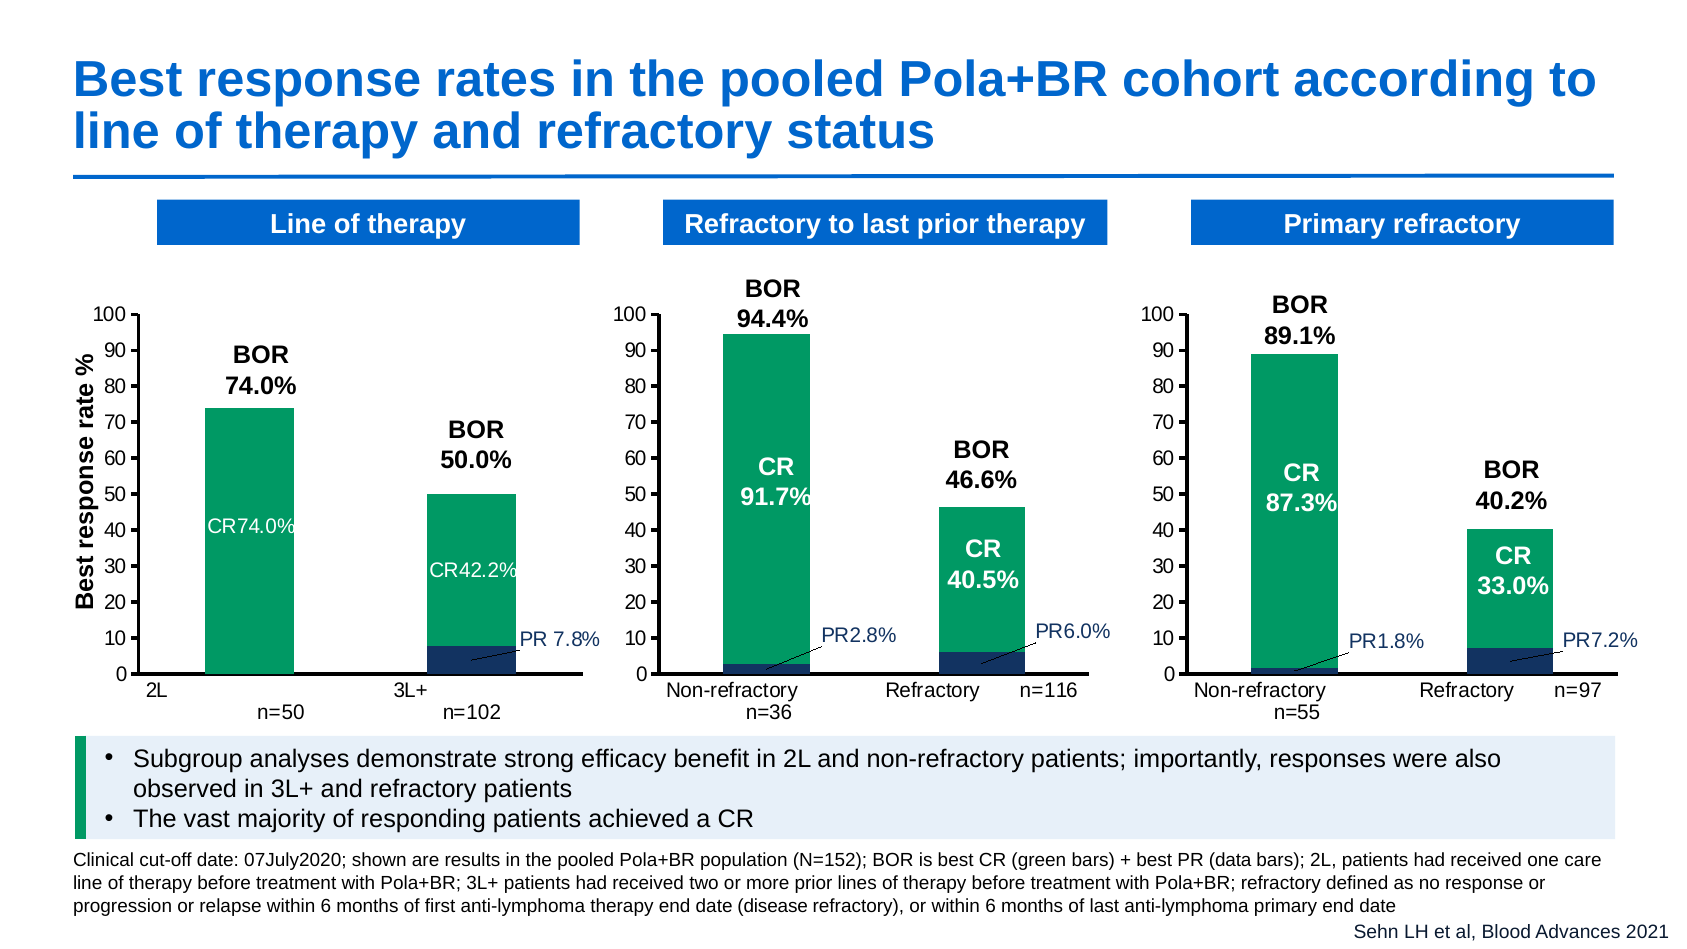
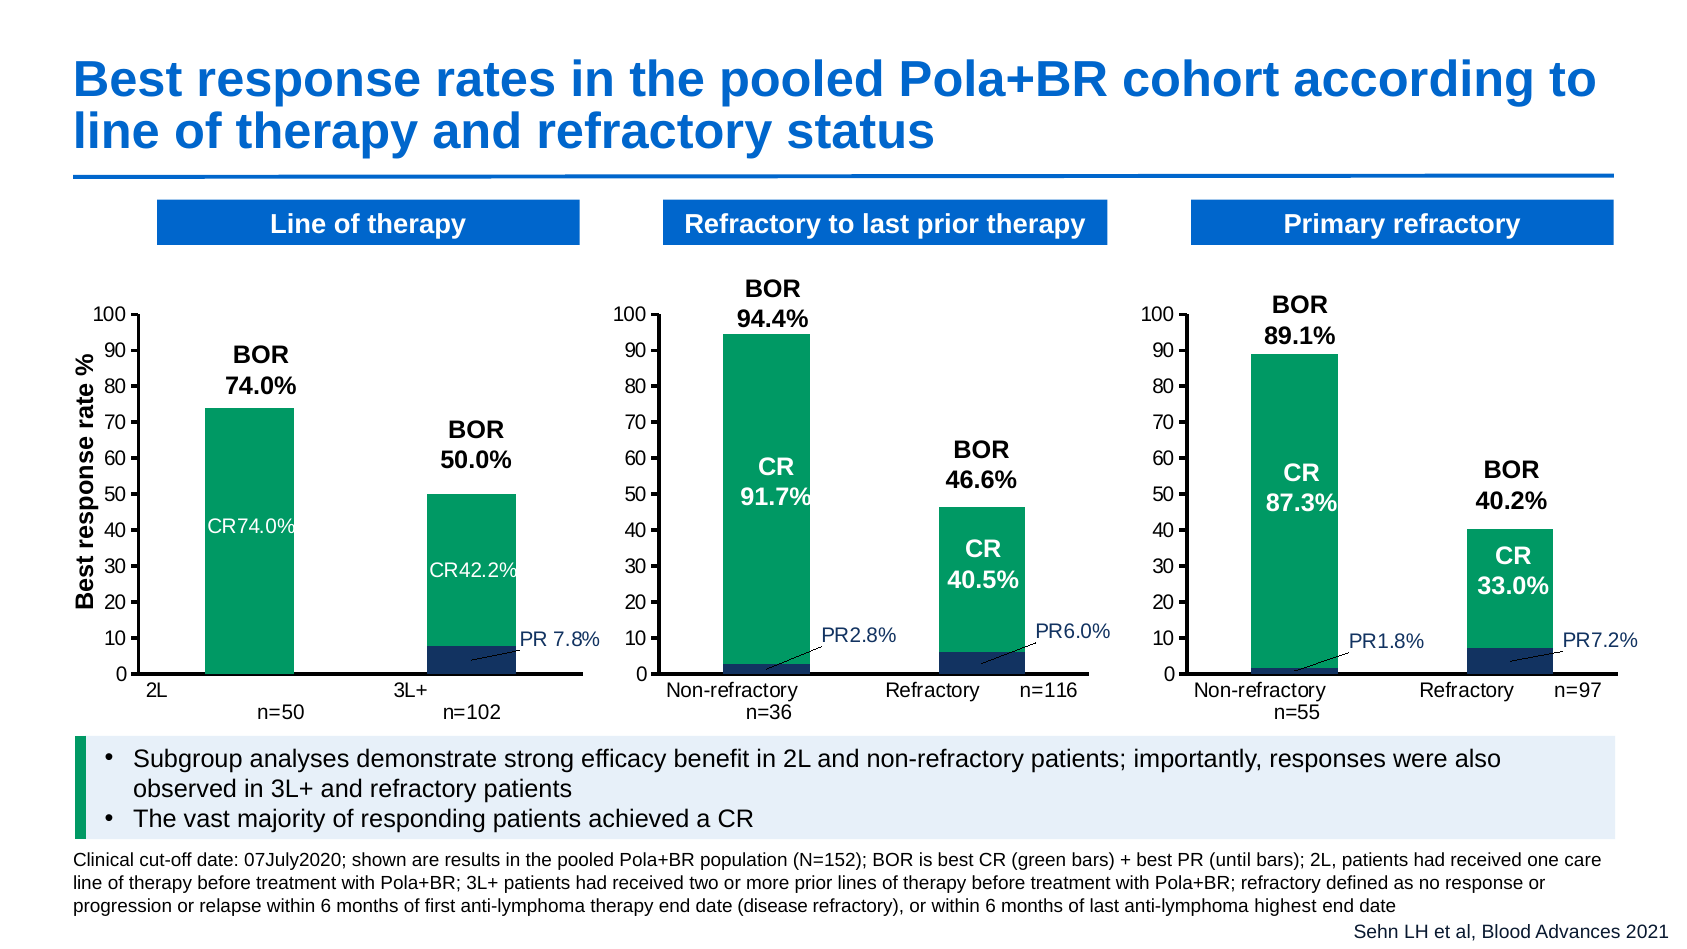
data: data -> until
anti-lymphoma primary: primary -> highest
